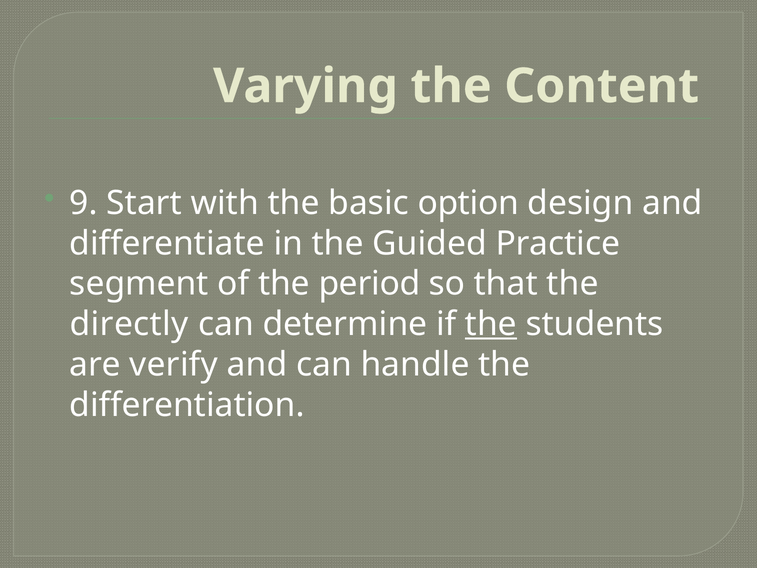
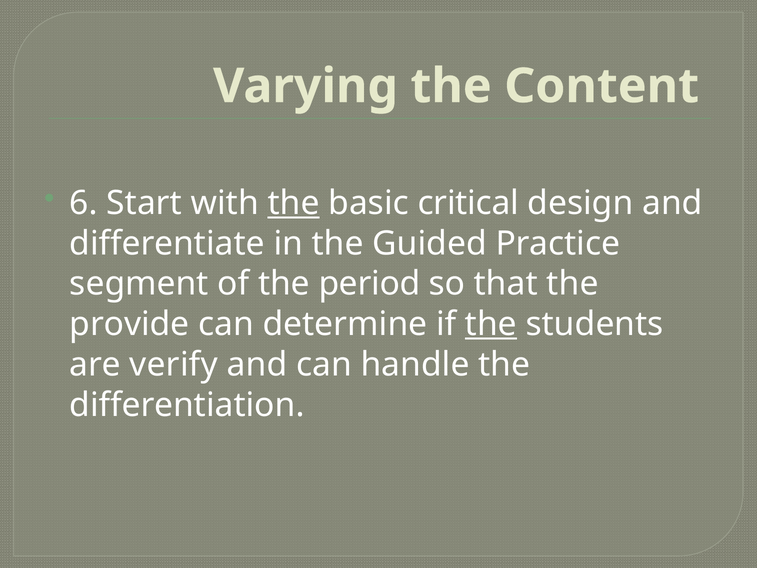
9: 9 -> 6
the at (294, 203) underline: none -> present
option: option -> critical
directly: directly -> provide
